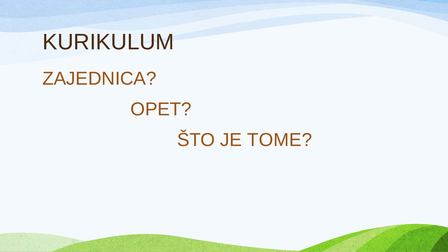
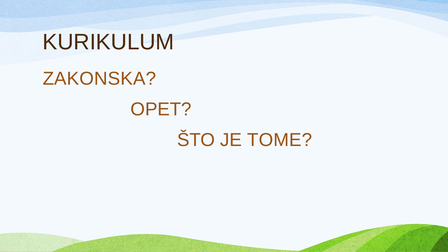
ZAJEDNICA: ZAJEDNICA -> ZAKONSKA
